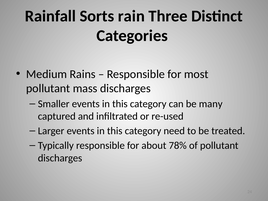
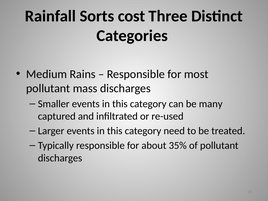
rain: rain -> cost
78%: 78% -> 35%
